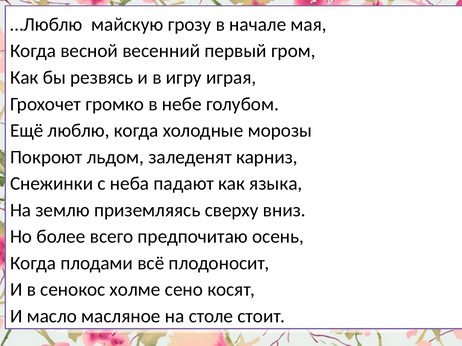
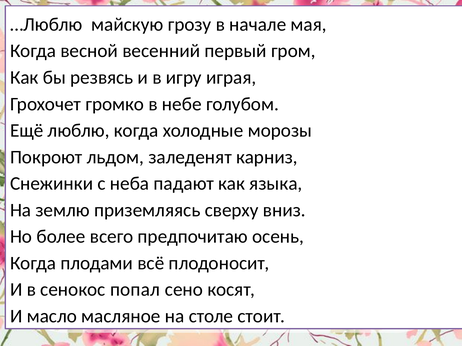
холме: холме -> попал
